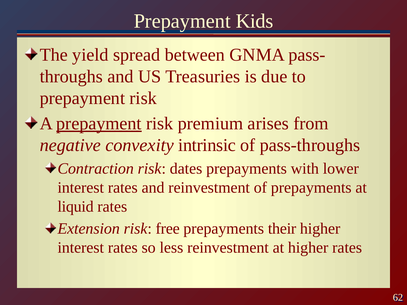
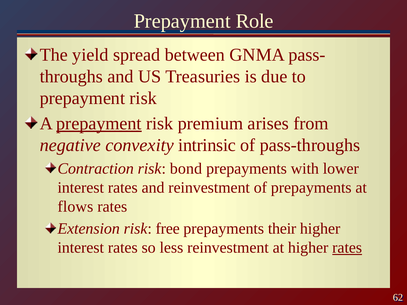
Kids: Kids -> Role
dates: dates -> bond
liquid: liquid -> flows
rates at (347, 248) underline: none -> present
